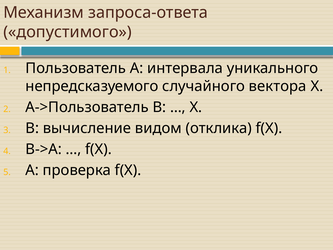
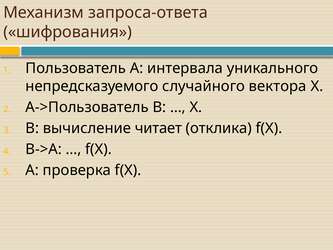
допустимого: допустимого -> шифрования
видом: видом -> читает
